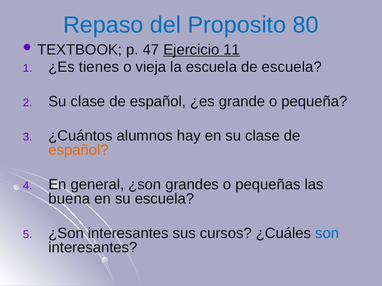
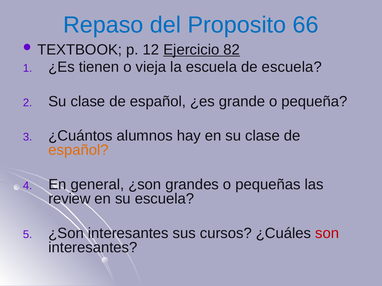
80: 80 -> 66
47: 47 -> 12
11: 11 -> 82
tienes: tienes -> tienen
buena: buena -> review
son colour: blue -> red
